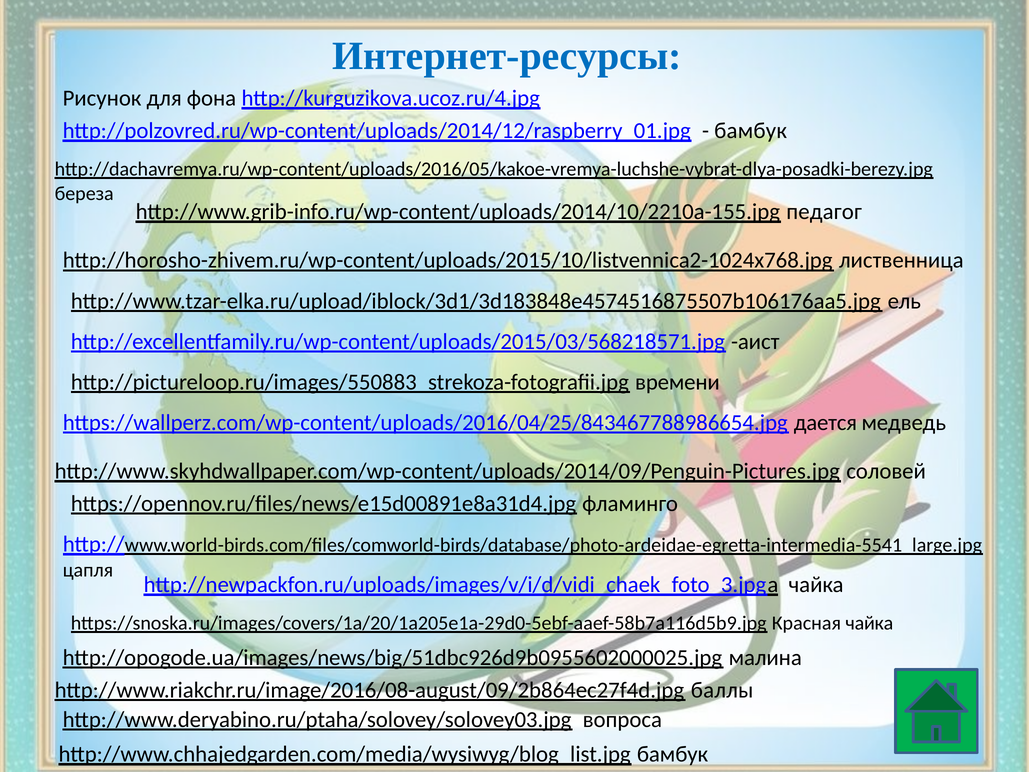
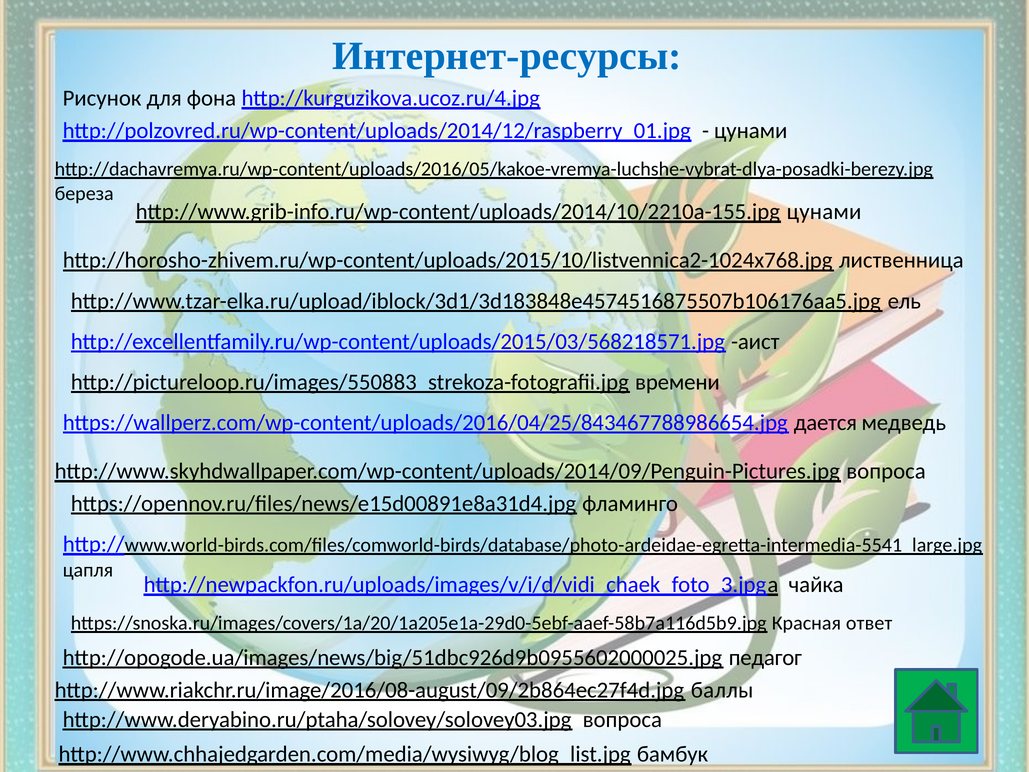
бамбук at (751, 131): бамбук -> цунами
http://www.grib-info.ru/wp-content/uploads/2014/10/2210a-155.jpg педагог: педагог -> цунами
http://www.skyhdwallpaper.com/wp-content/uploads/2014/09/Penguin-Pictures.jpg соловей: соловей -> вопроса
Красная чайка: чайка -> ответ
малина: малина -> педагог
